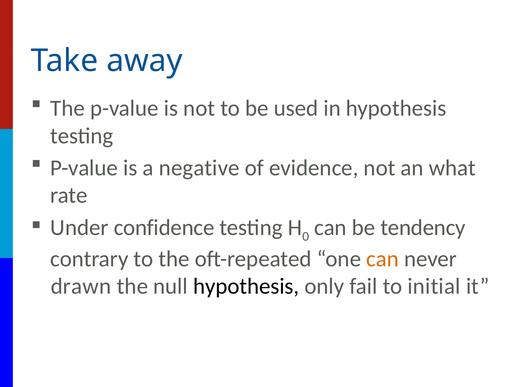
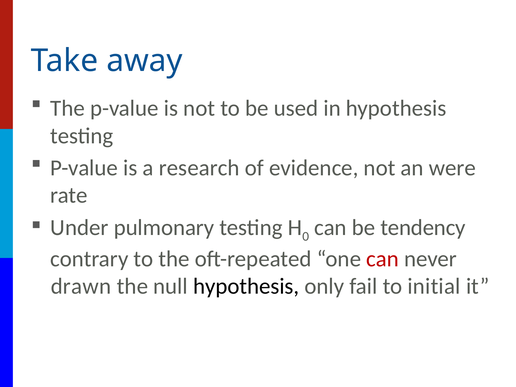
negative: negative -> research
what: what -> were
confidence: confidence -> pulmonary
can at (383, 259) colour: orange -> red
